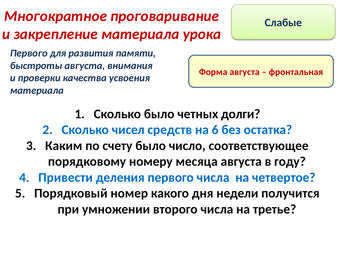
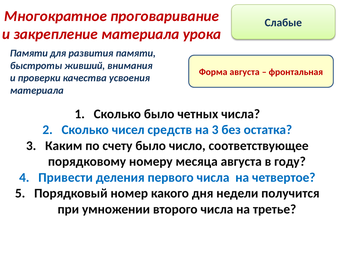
Первого at (29, 53): Первого -> Памяти
быстроты августа: августа -> живший
четных долги: долги -> числа
на 6: 6 -> 3
